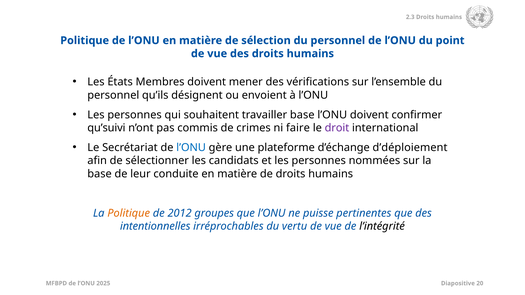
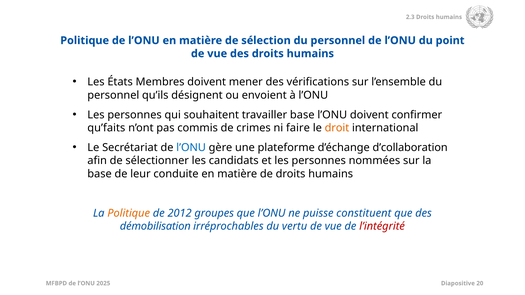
qu’suivi: qu’suivi -> qu’faits
droit colour: purple -> orange
d’déploiement: d’déploiement -> d’collaboration
pertinentes: pertinentes -> constituent
intentionnelles: intentionnelles -> démobilisation
l’intégrité colour: black -> red
